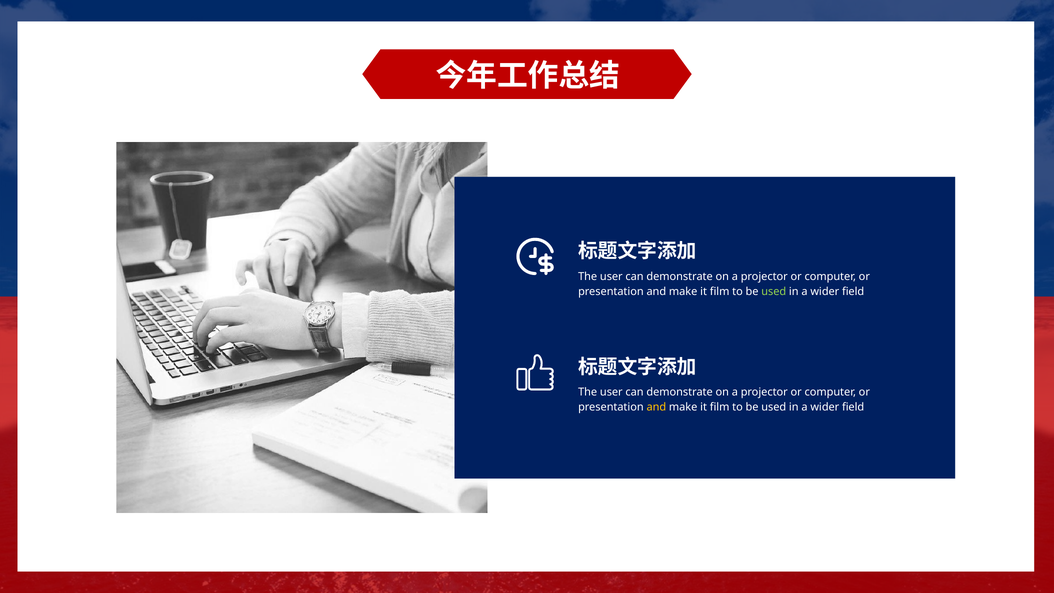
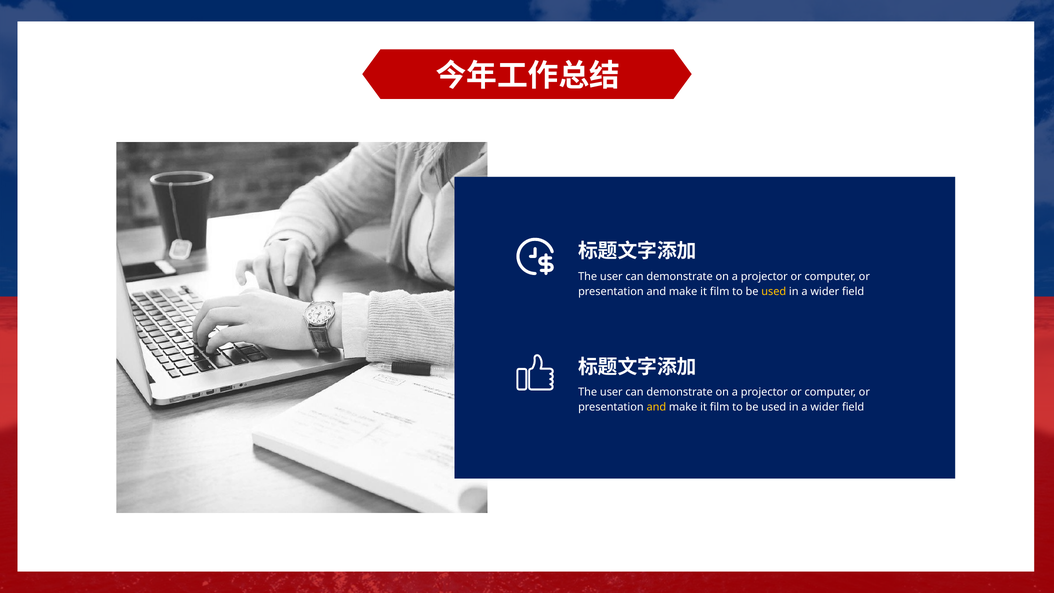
used at (774, 291) colour: light green -> yellow
